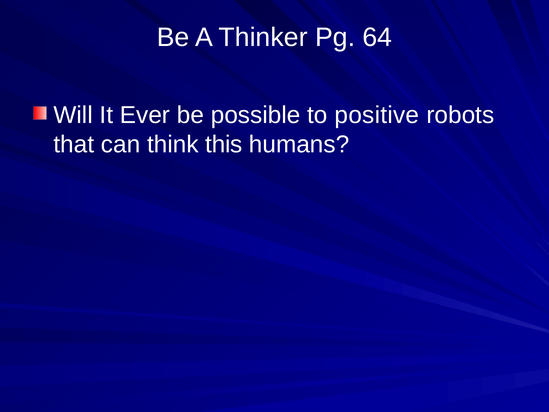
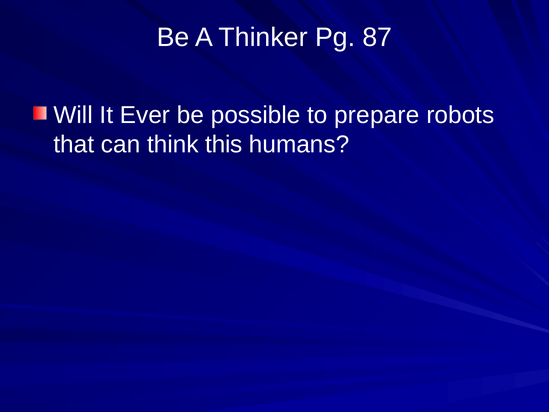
64: 64 -> 87
positive: positive -> prepare
